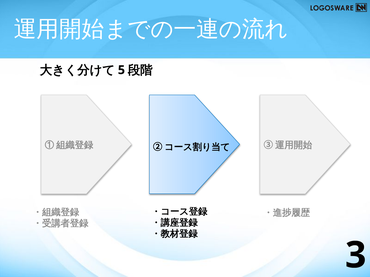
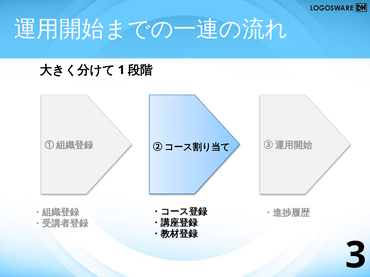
5: 5 -> 1
